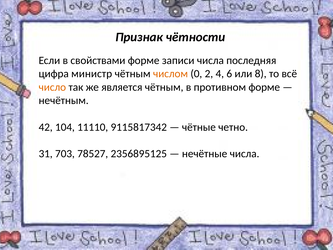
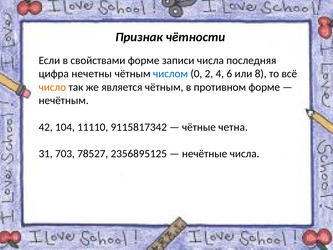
министр: министр -> нечетны
числом colour: orange -> blue
четно: четно -> четна
